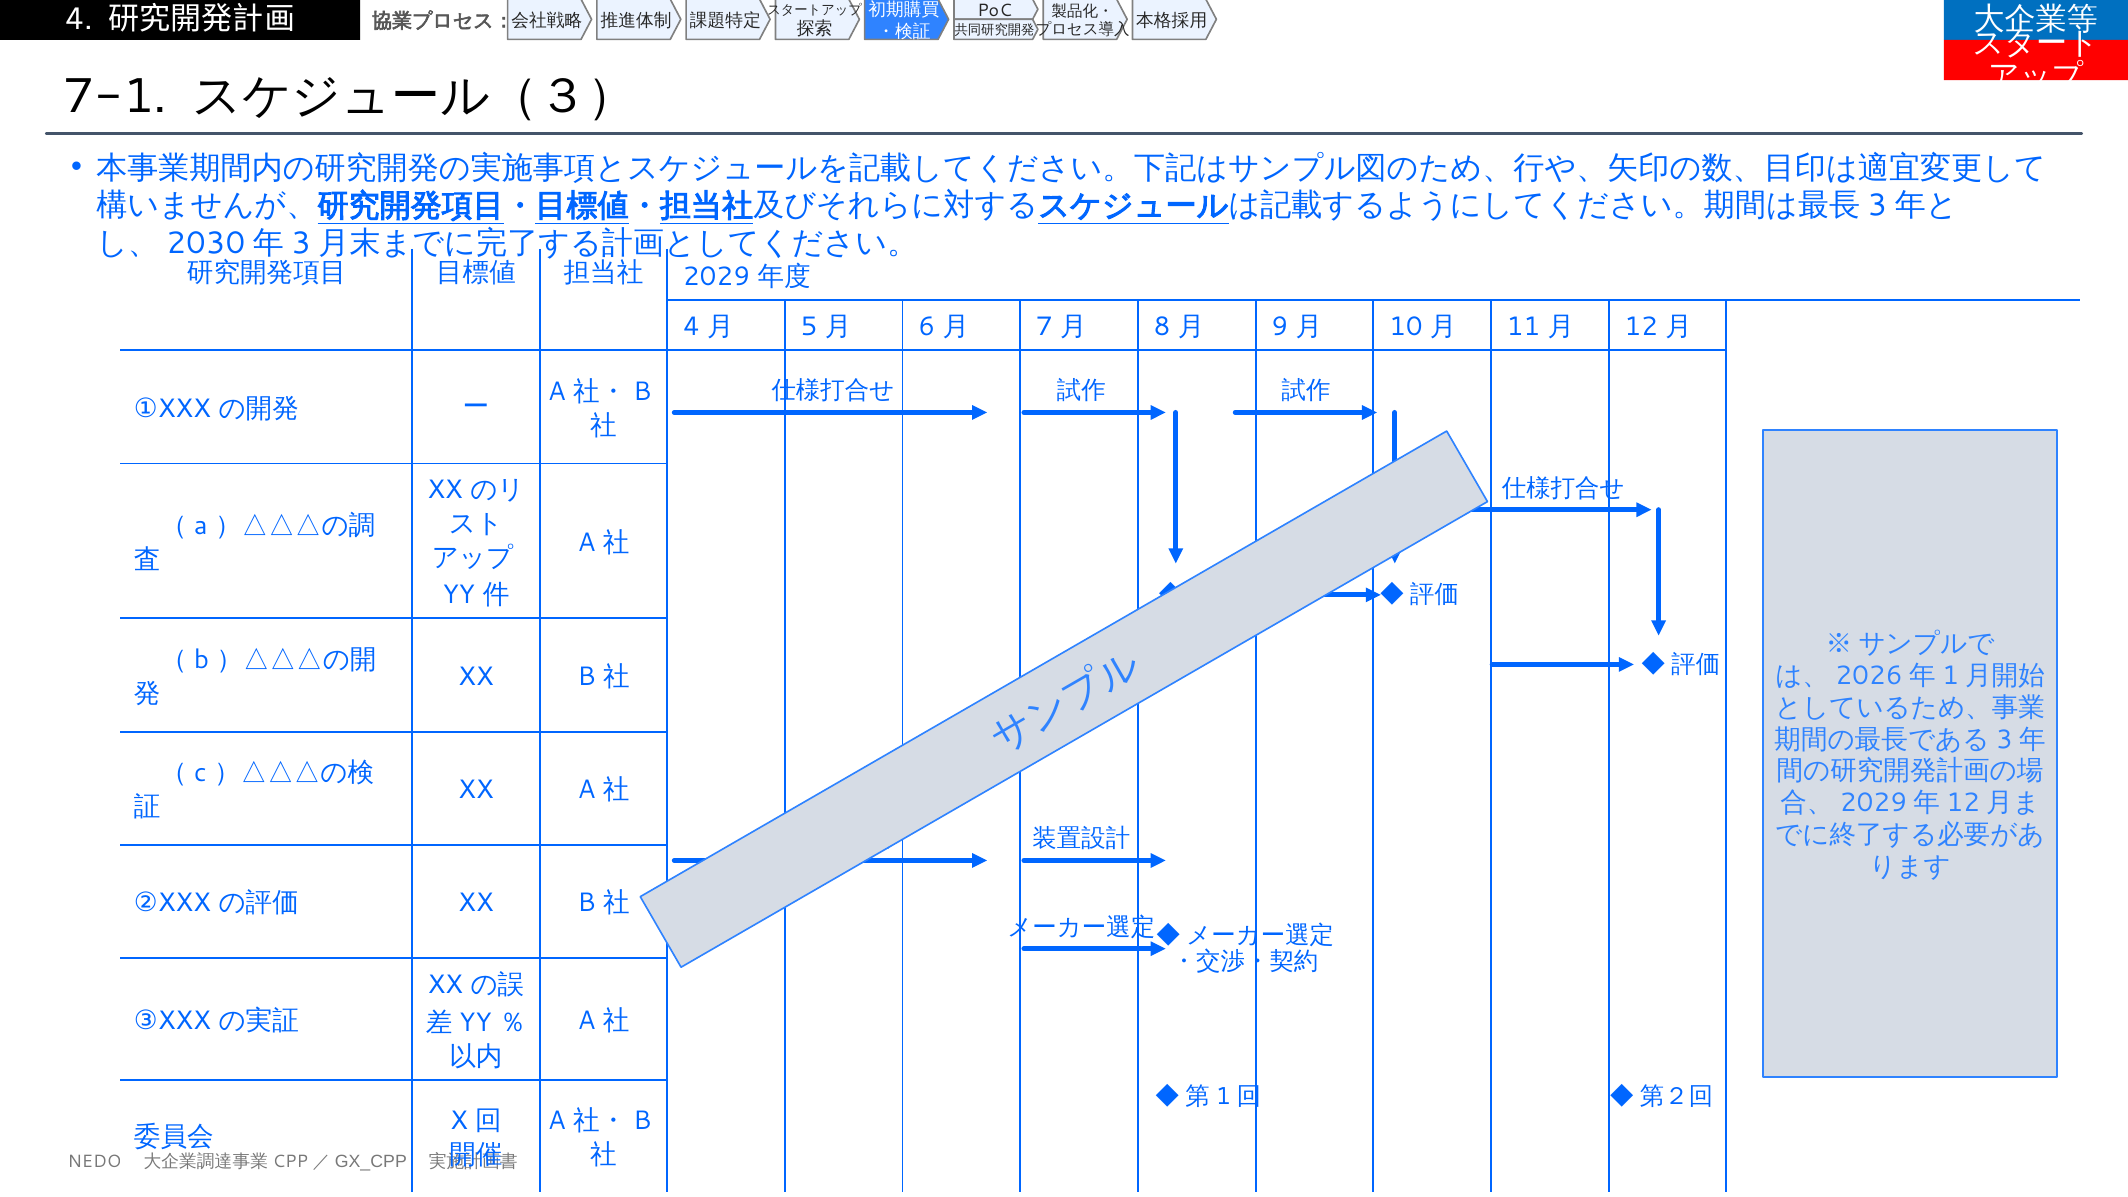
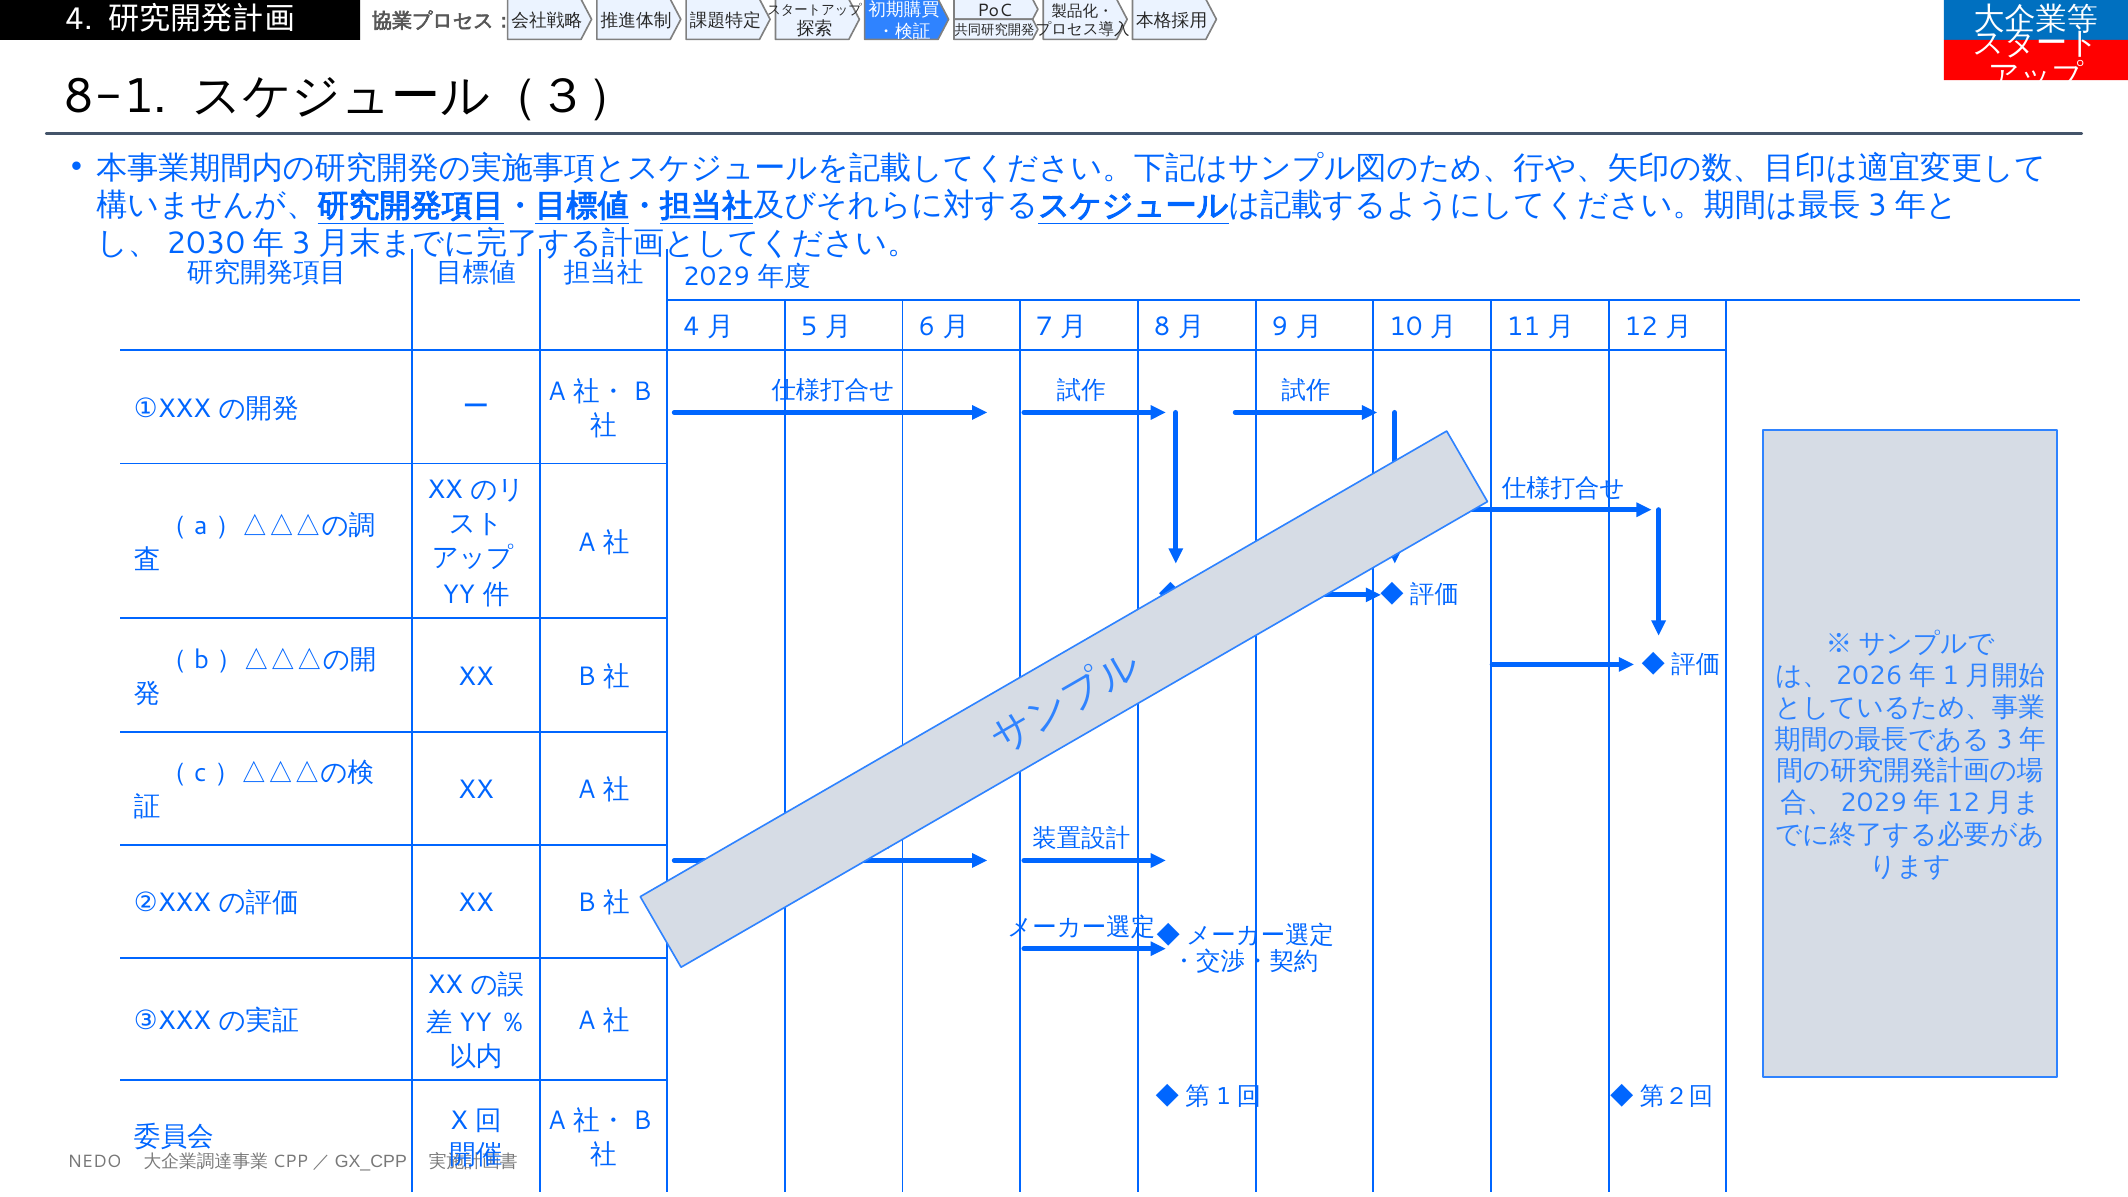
7-1: 7-1 -> 8-1
